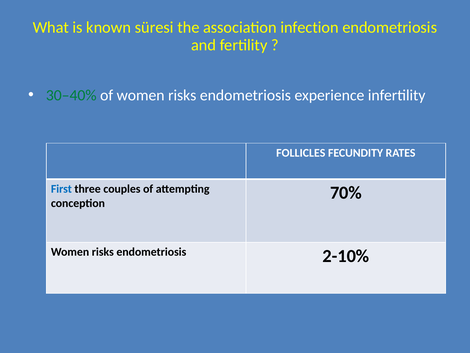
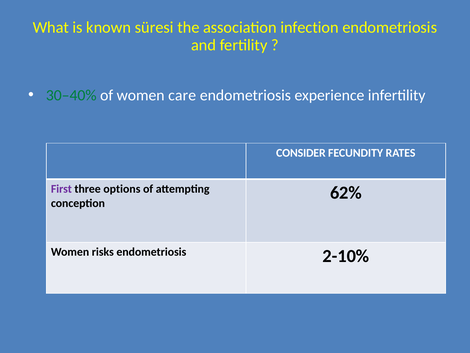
of women risks: risks -> care
FOLLICLES: FOLLICLES -> CONSIDER
First colour: blue -> purple
couples: couples -> options
70%: 70% -> 62%
